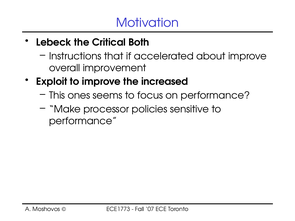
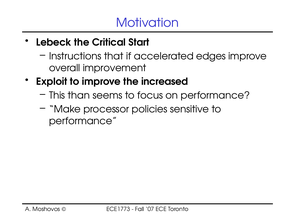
Both: Both -> Start
about: about -> edges
ones: ones -> than
